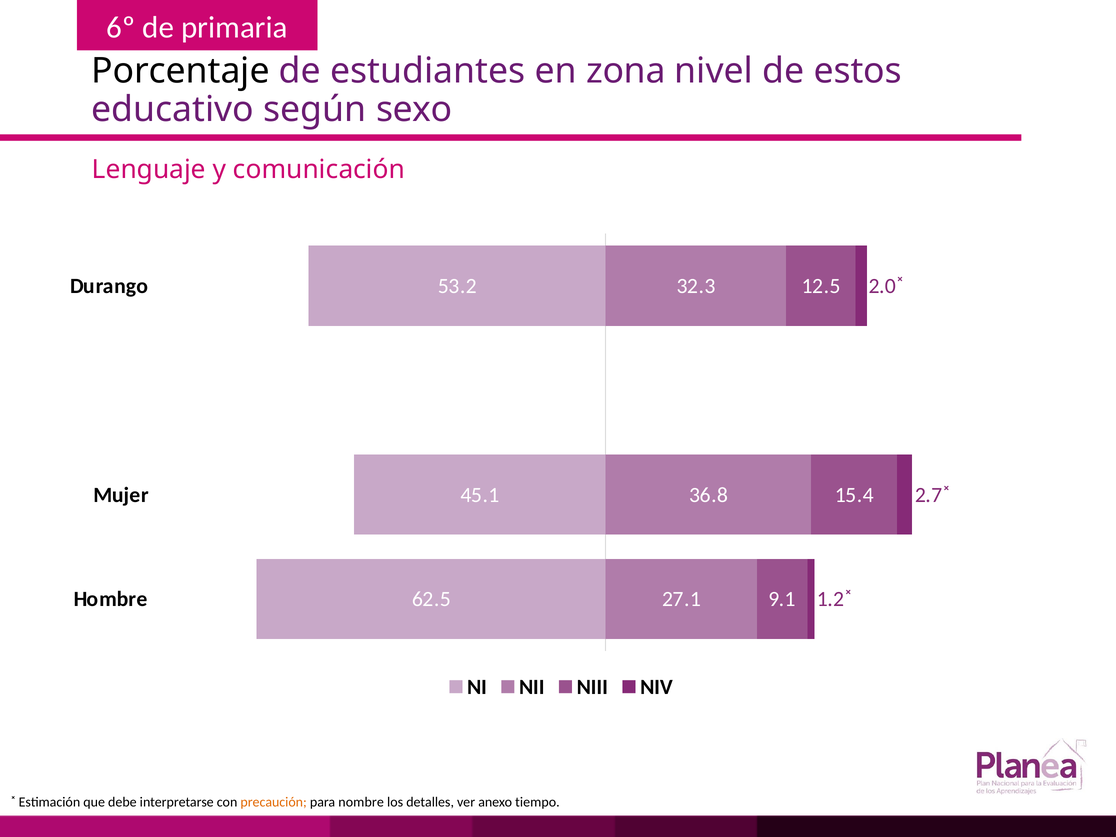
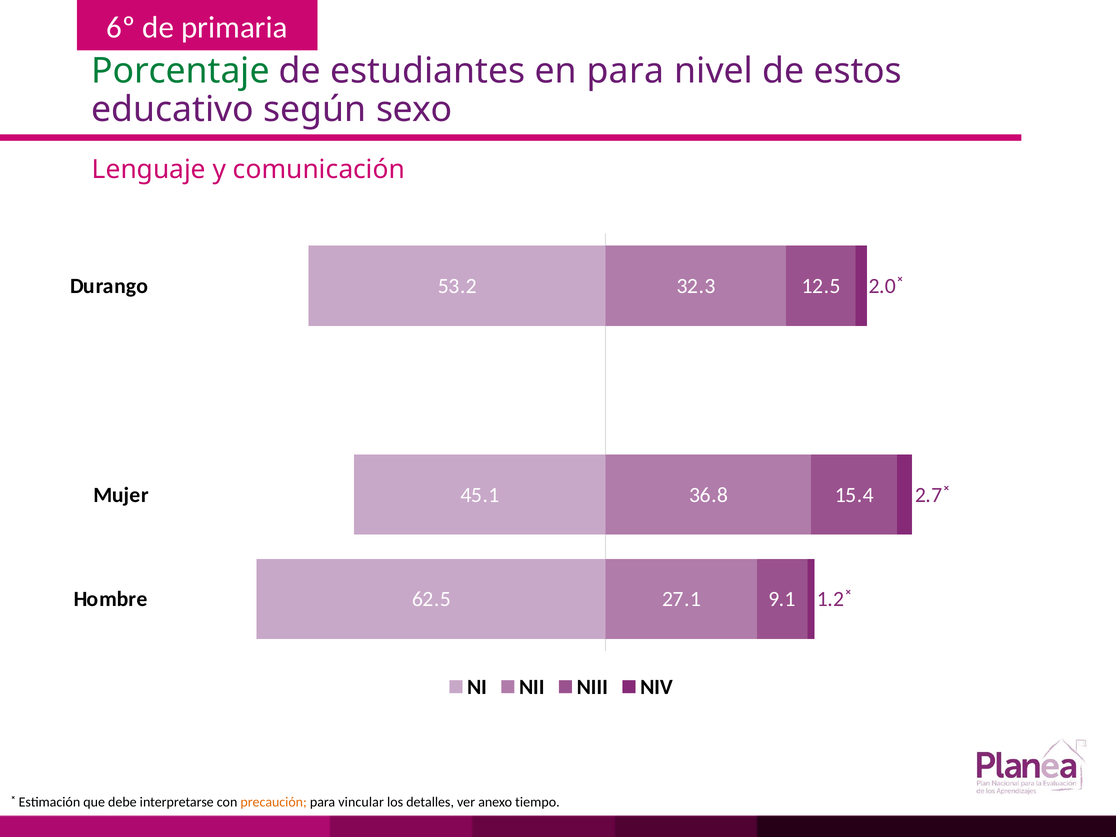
Porcentaje colour: black -> green
en zona: zona -> para
nombre: nombre -> vincular
